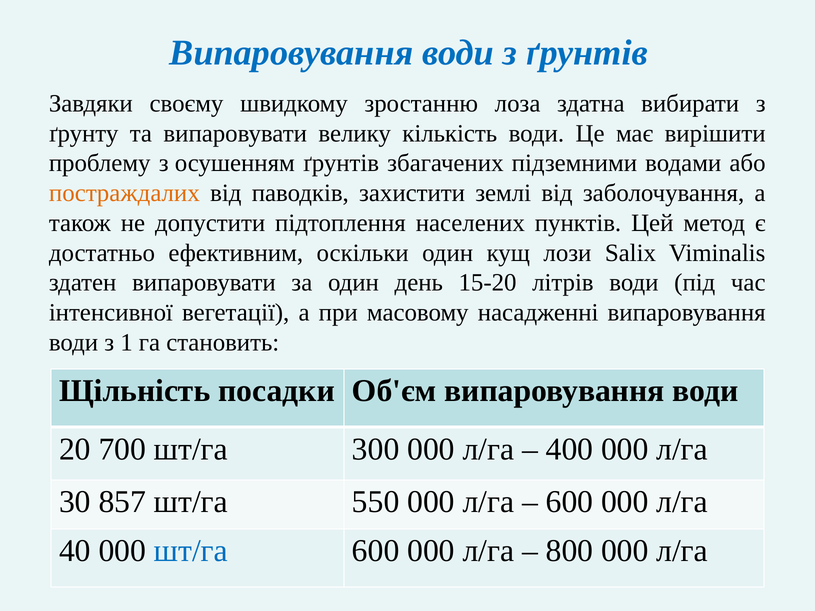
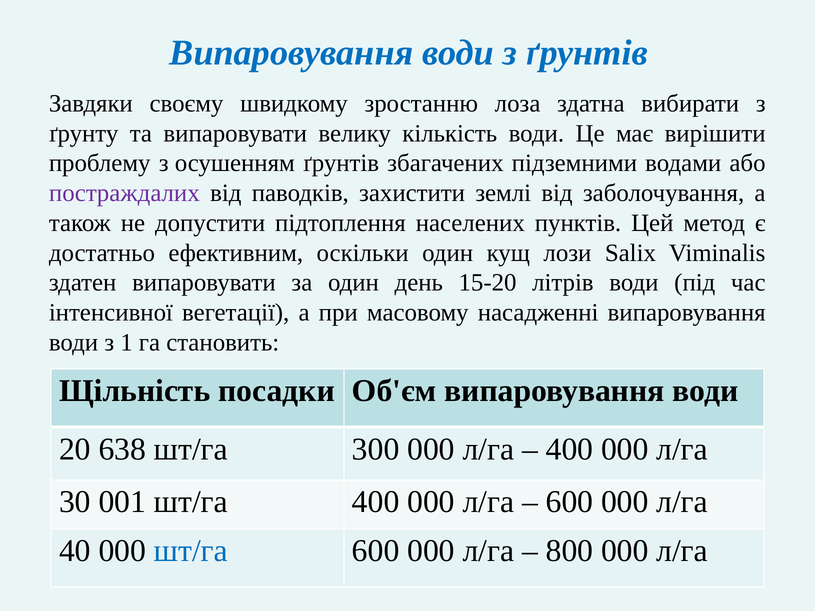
постраждалих colour: orange -> purple
700: 700 -> 638
857: 857 -> 001
шт/га 550: 550 -> 400
